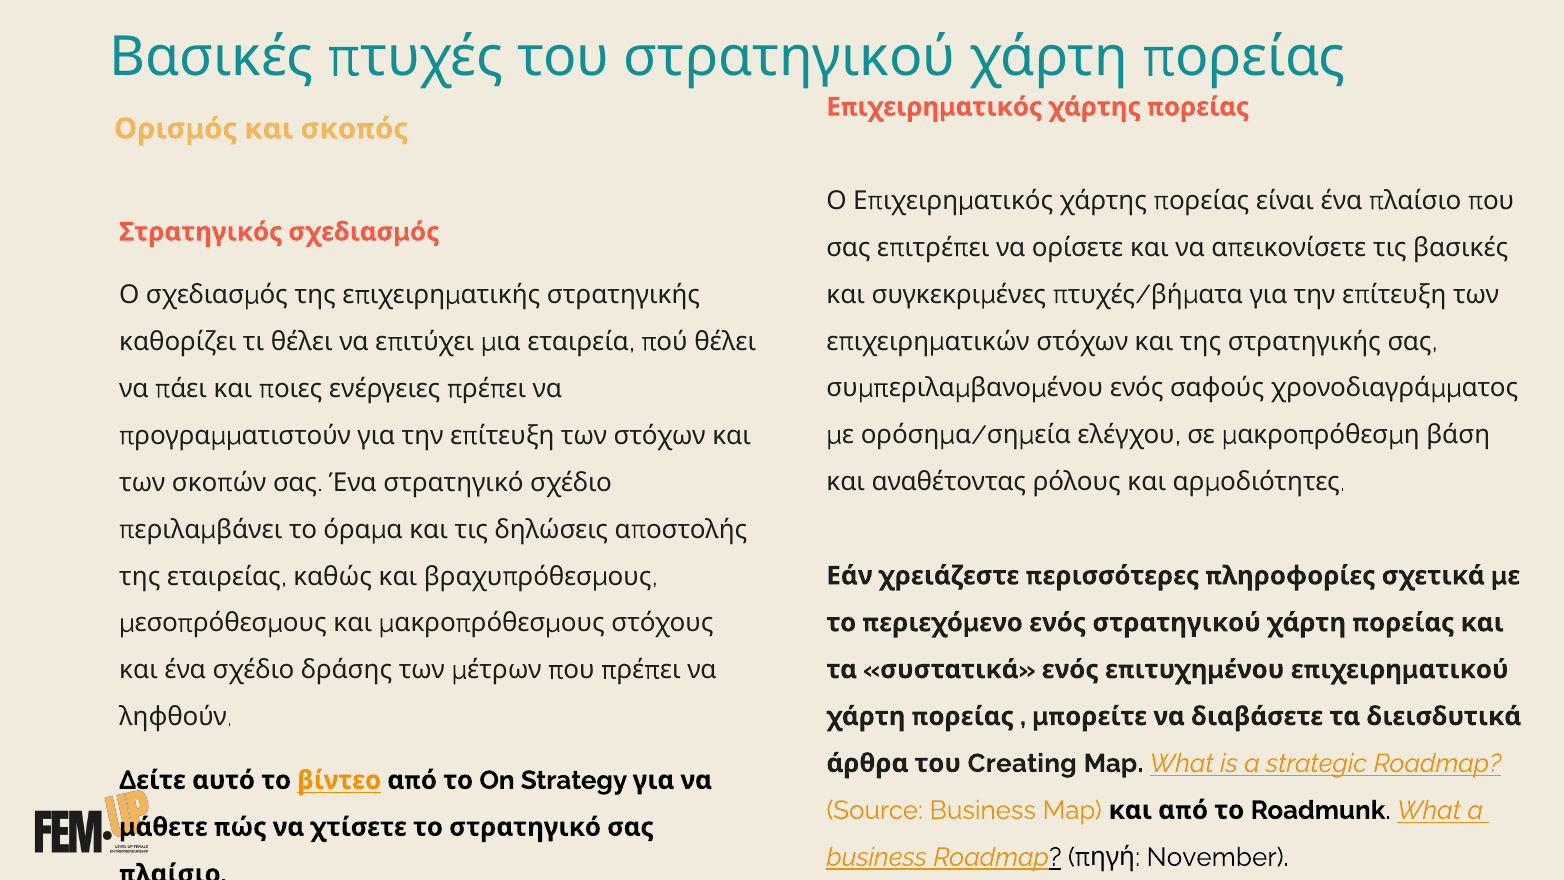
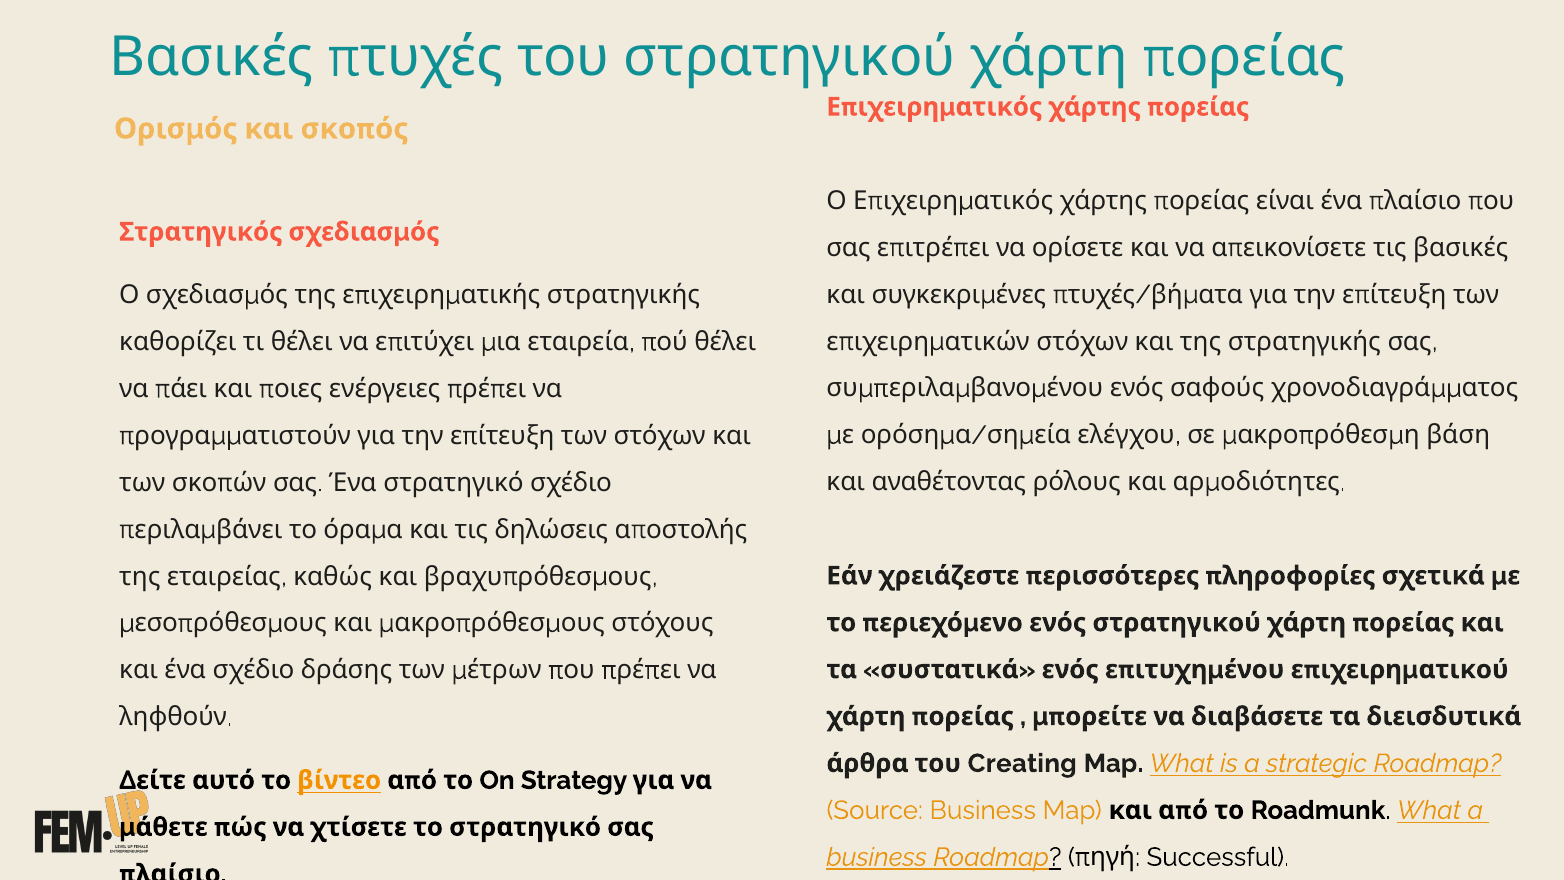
November: November -> Successful
